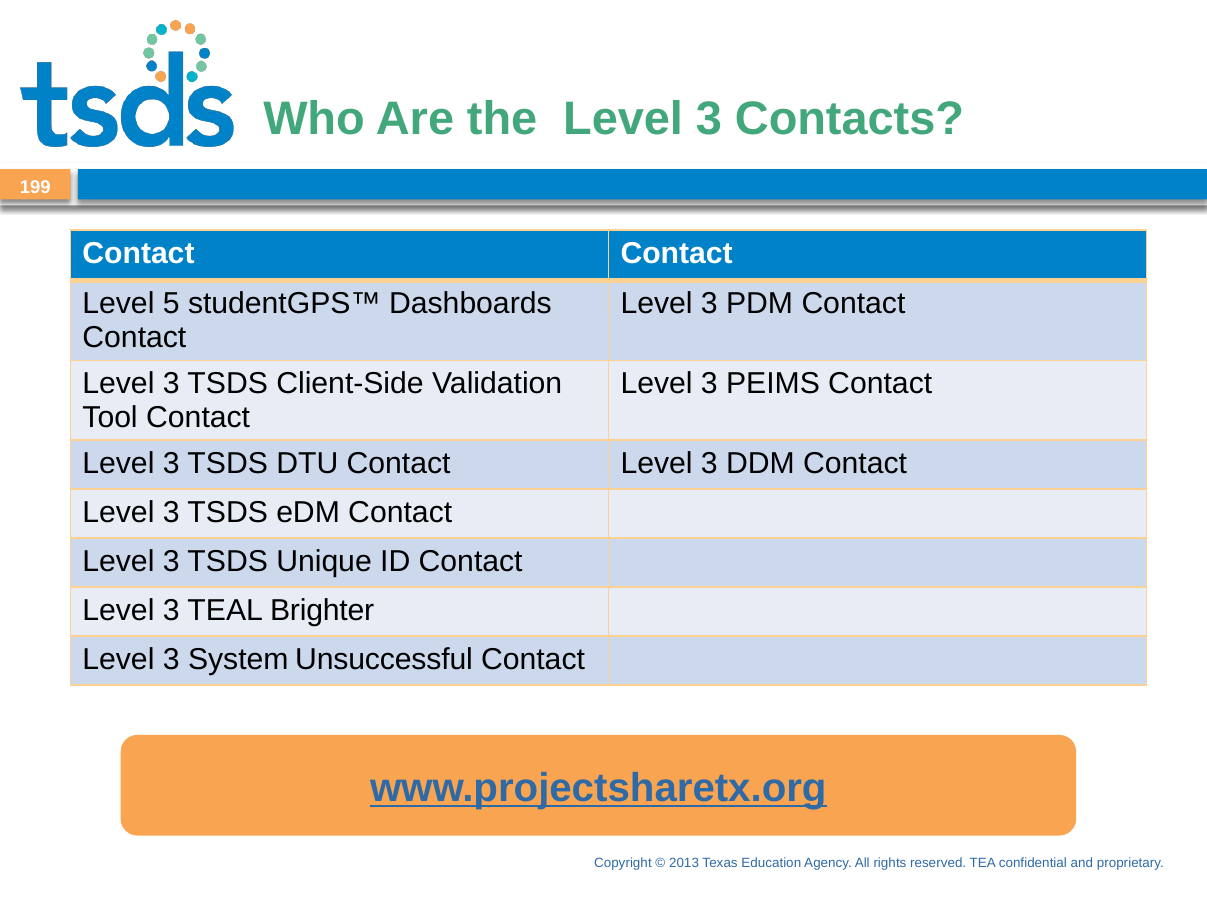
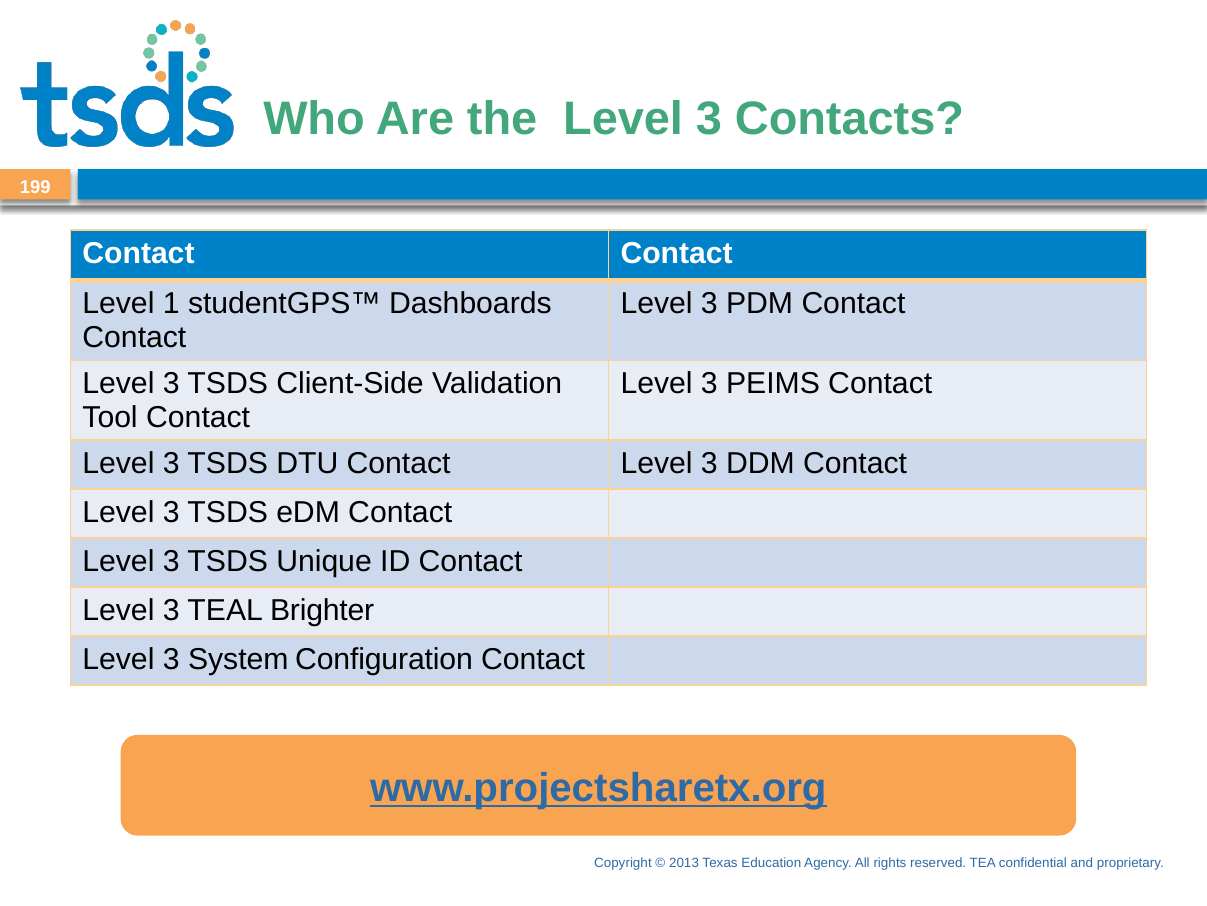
5: 5 -> 1
Unsuccessful: Unsuccessful -> Configuration
